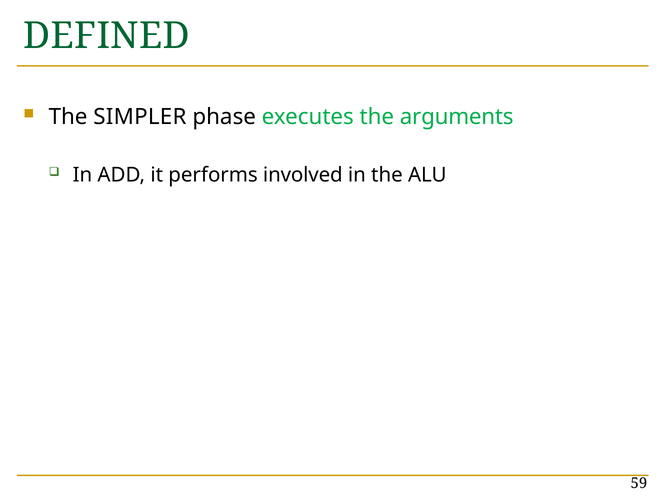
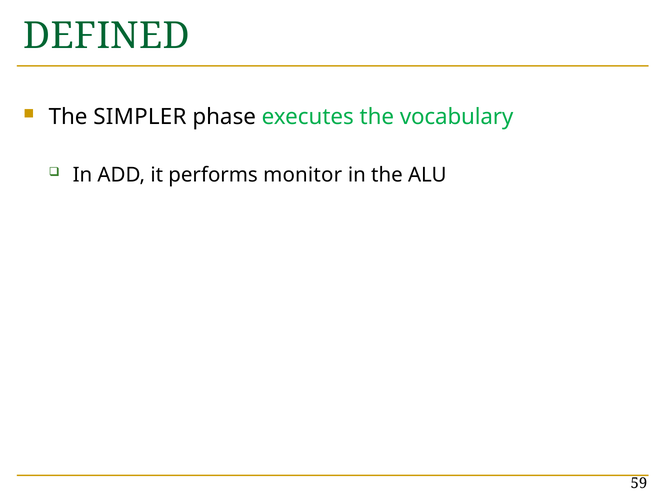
arguments: arguments -> vocabulary
involved: involved -> monitor
